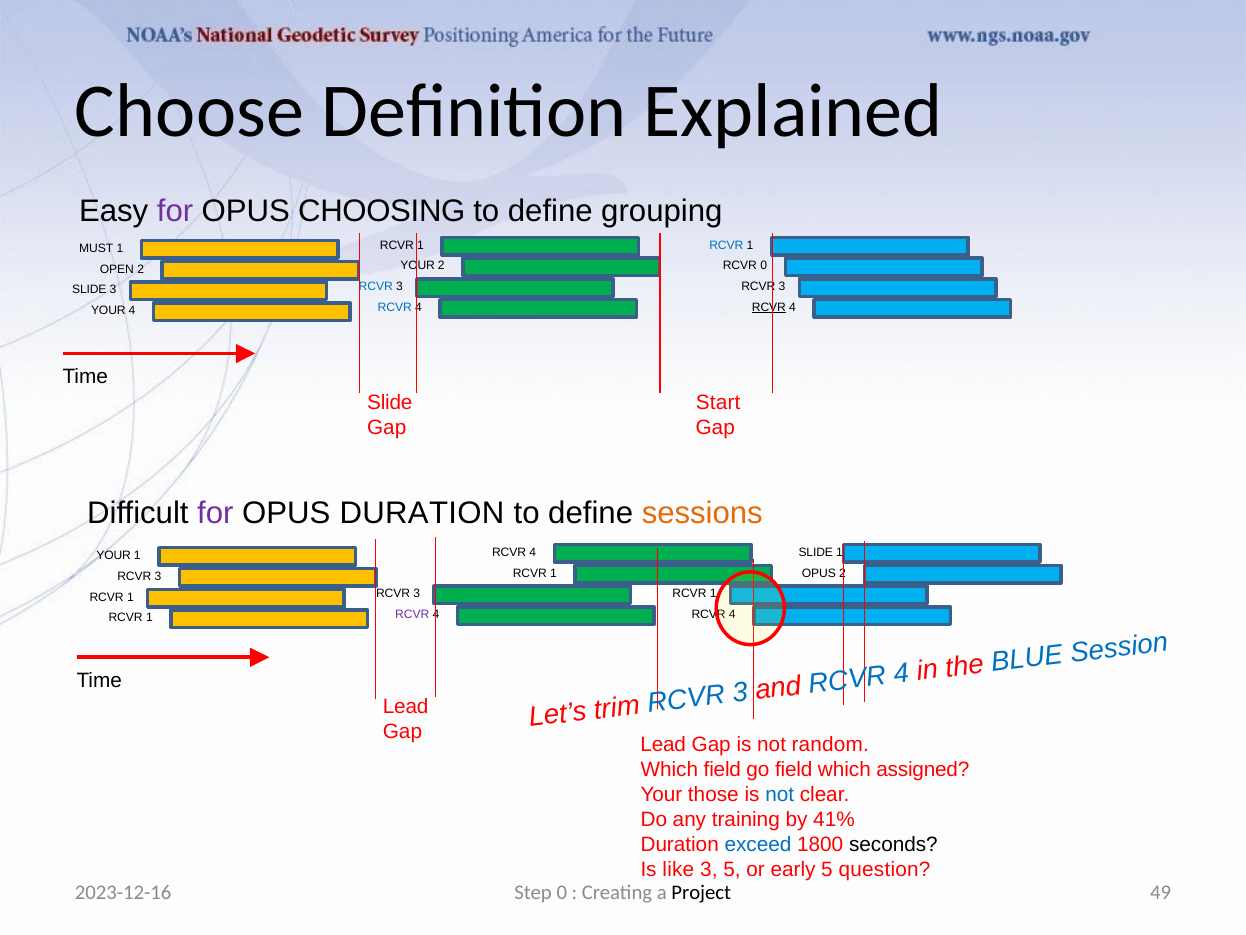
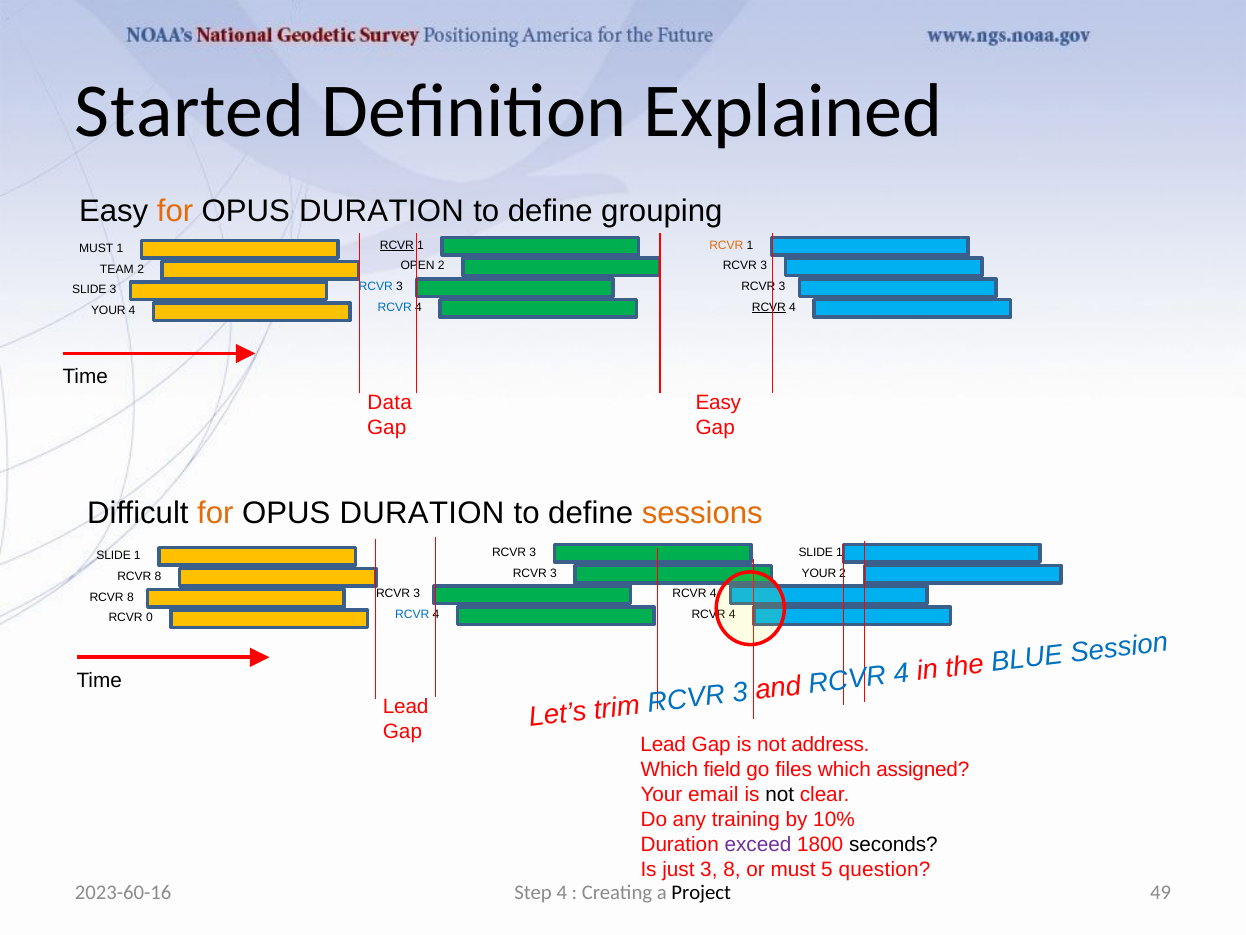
Choose: Choose -> Started
for at (175, 211) colour: purple -> orange
CHOOSING at (382, 211): CHOOSING -> DURATION
RCVR at (397, 245) underline: none -> present
RCVR at (726, 245) colour: blue -> orange
YOUR at (418, 266): YOUR -> OPEN
0 at (764, 266): 0 -> 3
OPEN: OPEN -> TEAM
Start at (718, 403): Start -> Easy
Slide at (390, 403): Slide -> Data
for at (215, 513) colour: purple -> orange
4 at (533, 552): 4 -> 3
YOUR at (114, 555): YOUR -> SLIDE
1 at (554, 573): 1 -> 3
OPUS at (819, 573): OPUS -> YOUR
3 at (158, 576): 3 -> 8
1 at (713, 593): 1 -> 4
1 at (130, 597): 1 -> 8
RCVR at (412, 614) colour: purple -> blue
1 at (149, 617): 1 -> 0
random: random -> address
go field: field -> files
those: those -> email
not at (780, 794) colour: blue -> black
41%: 41% -> 10%
exceed colour: blue -> purple
like: like -> just
3 5: 5 -> 8
or early: early -> must
2023-12-16: 2023-12-16 -> 2023-60-16
Step 0: 0 -> 4
